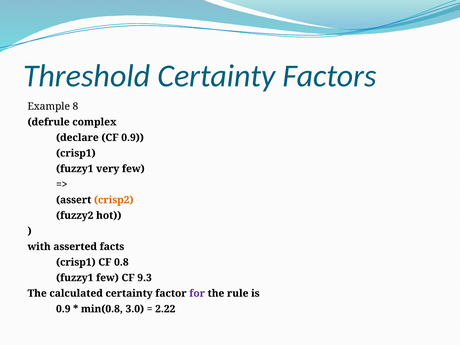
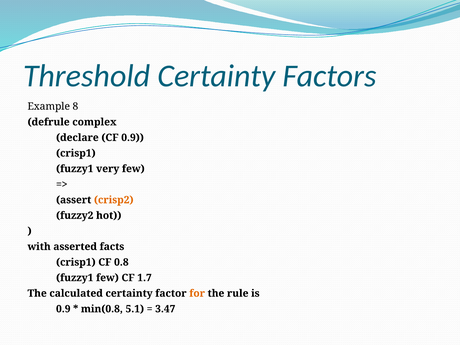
9.3: 9.3 -> 1.7
for colour: purple -> orange
3.0: 3.0 -> 5.1
2.22: 2.22 -> 3.47
